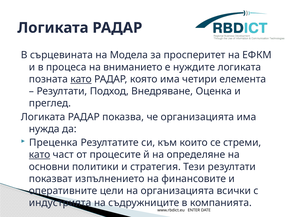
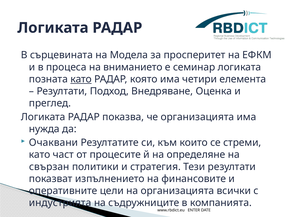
нуждите: нуждите -> семинар
Преценка: Преценка -> Очаквани
като at (40, 155) underline: present -> none
основни: основни -> свързан
